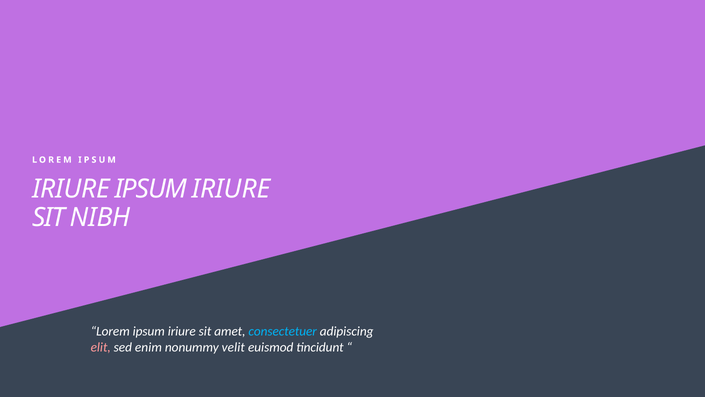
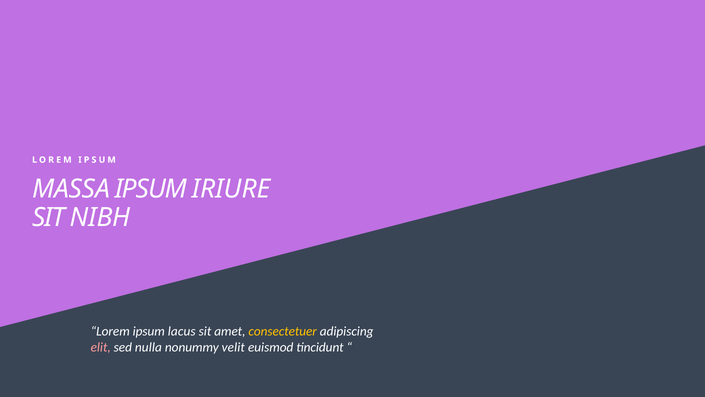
IRIURE at (71, 189): IRIURE -> MASSA
Lorem ipsum iriure: iriure -> lacus
consectetuer colour: light blue -> yellow
enim: enim -> nulla
